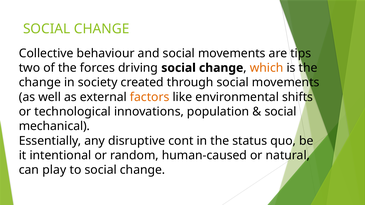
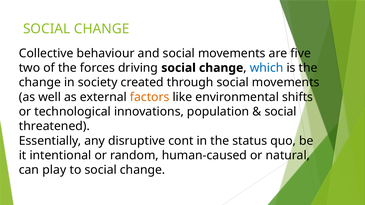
tips: tips -> five
which colour: orange -> blue
mechanical: mechanical -> threatened
